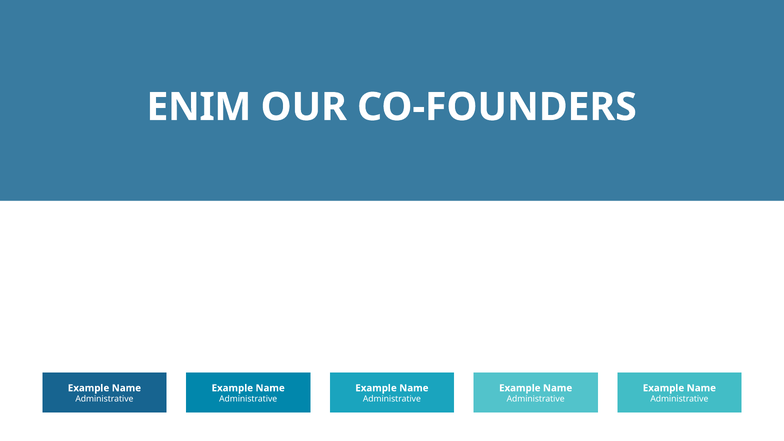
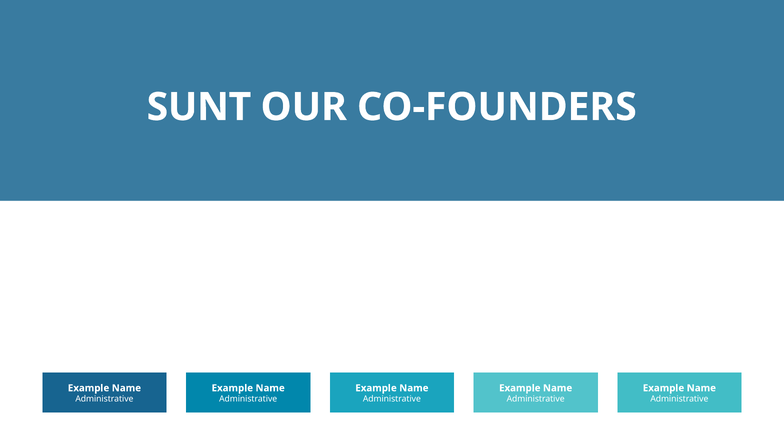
ENIM: ENIM -> SUNT
